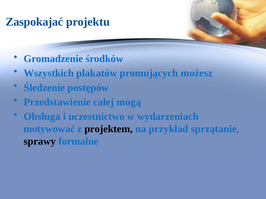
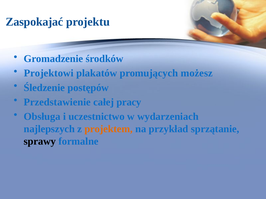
Wszystkich: Wszystkich -> Projektowi
mogą: mogą -> pracy
motywować: motywować -> najlepszych
projektem colour: black -> orange
